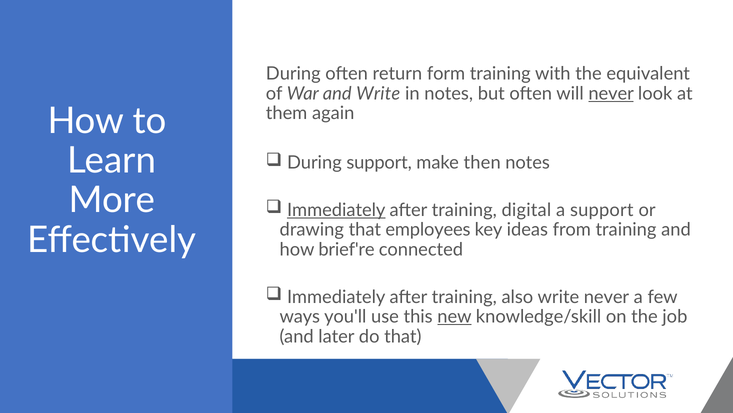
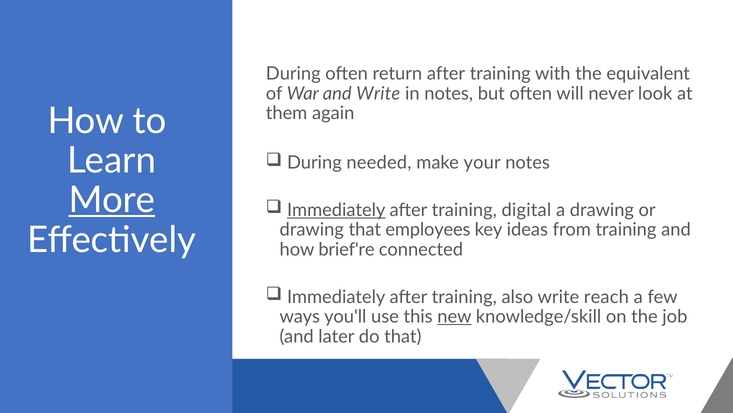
return form: form -> after
never at (611, 93) underline: present -> none
During support: support -> needed
then: then -> your
More underline: none -> present
a support: support -> drawing
write never: never -> reach
